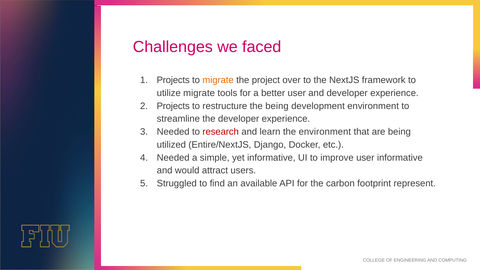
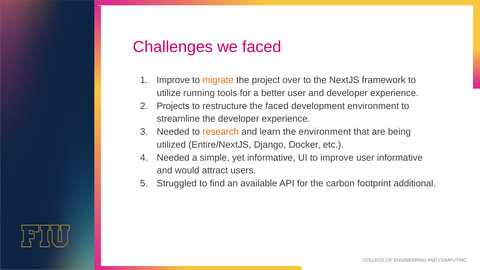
Projects at (173, 80): Projects -> Improve
utilize migrate: migrate -> running
the being: being -> faced
research colour: red -> orange
represent: represent -> additional
